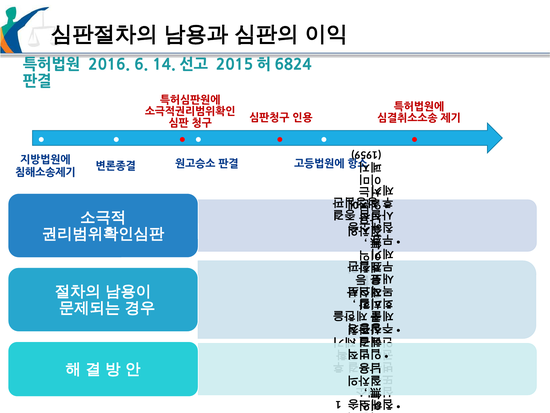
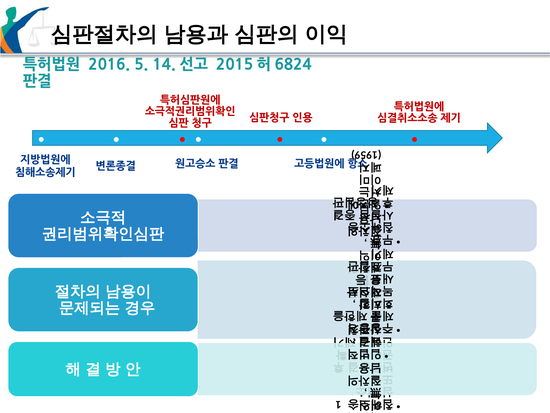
2016 6: 6 -> 5
